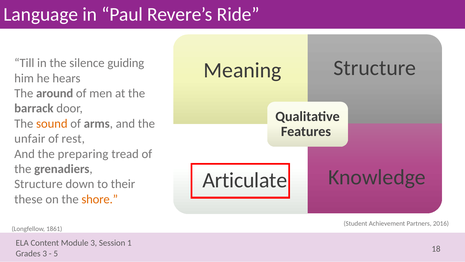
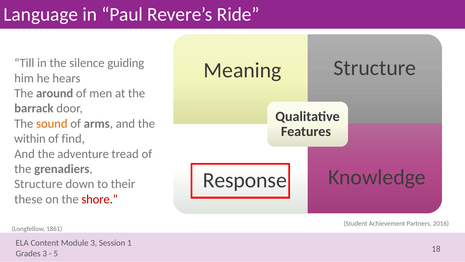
unfair: unfair -> within
rest: rest -> find
preparing: preparing -> adventure
Articulate: Articulate -> Response
shore colour: orange -> red
